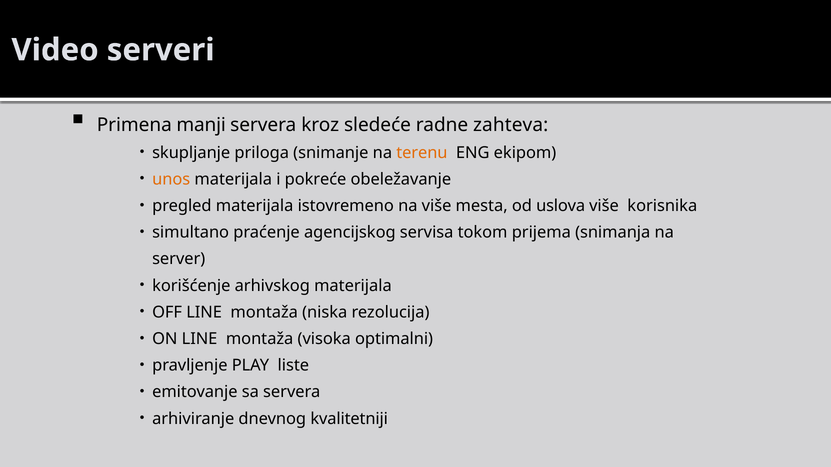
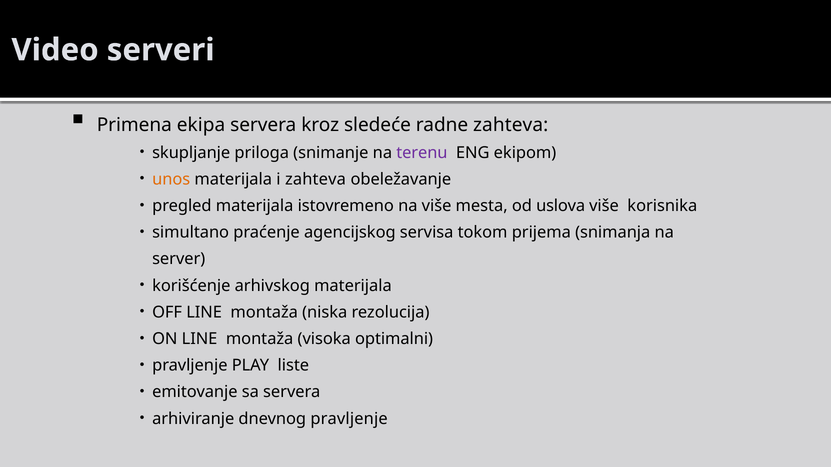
manji: manji -> ekipa
terenu colour: orange -> purple
i pokreće: pokreće -> zahteva
dnevnog kvalitetniji: kvalitetniji -> pravljenje
